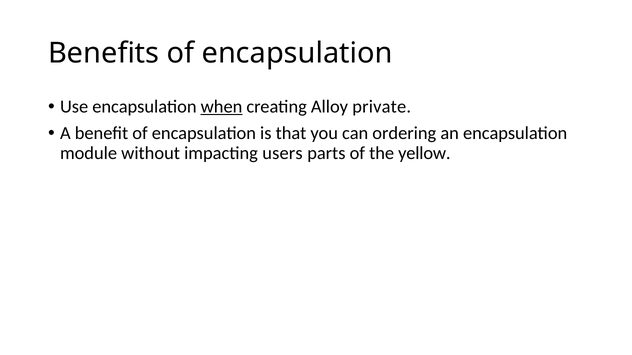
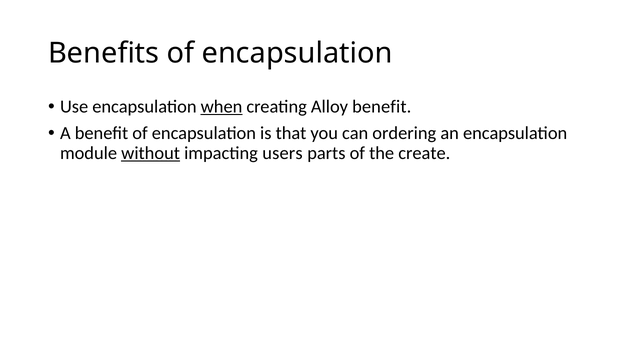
Alloy private: private -> benefit
without underline: none -> present
yellow: yellow -> create
